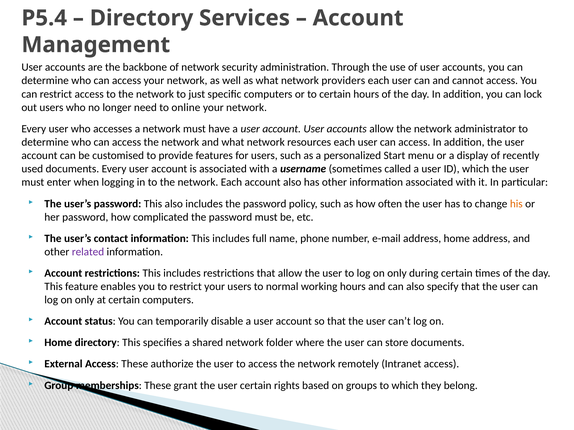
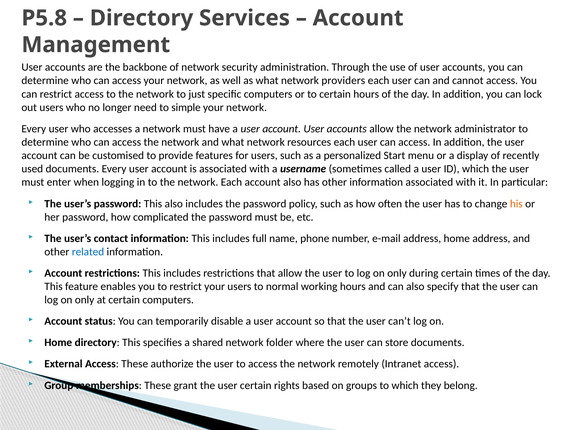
P5.4: P5.4 -> P5.8
online: online -> simple
related colour: purple -> blue
